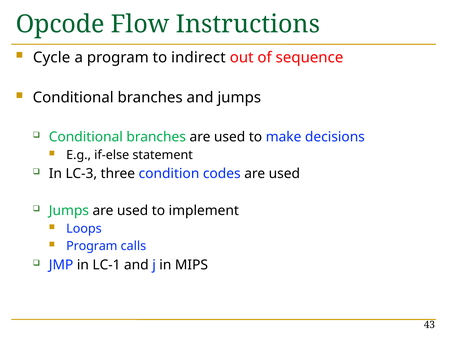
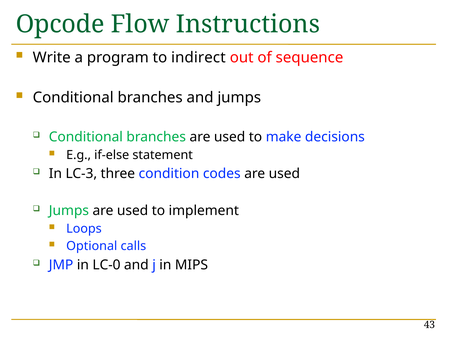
Cycle: Cycle -> Write
Program at (92, 246): Program -> Optional
LC-1: LC-1 -> LC-0
